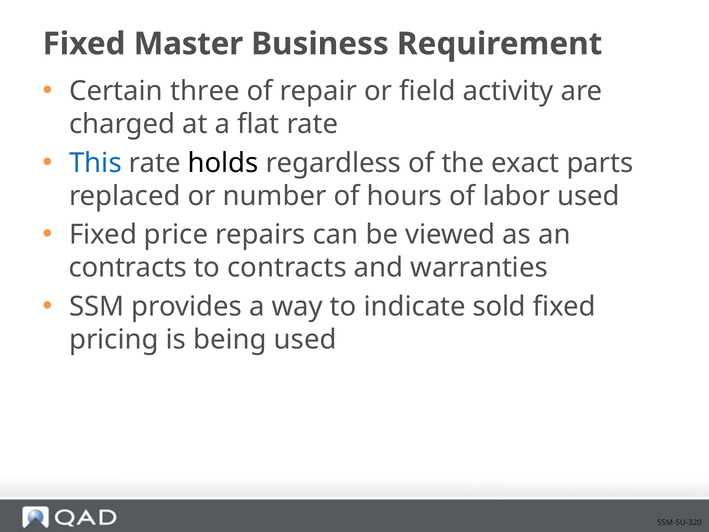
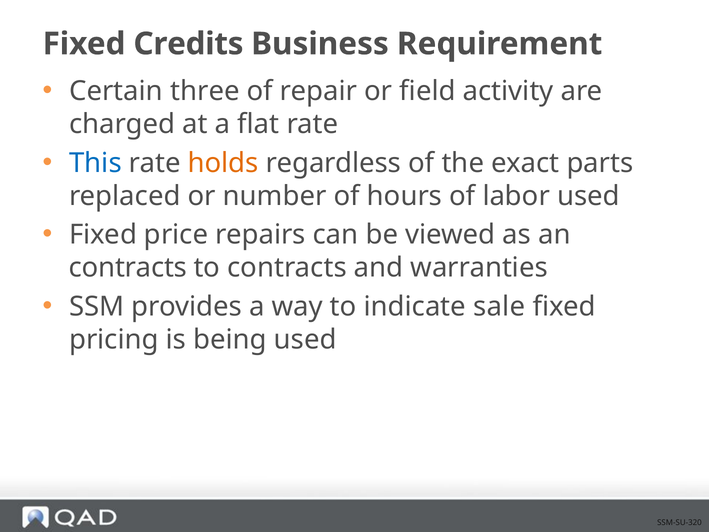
Master: Master -> Credits
holds colour: black -> orange
sold: sold -> sale
